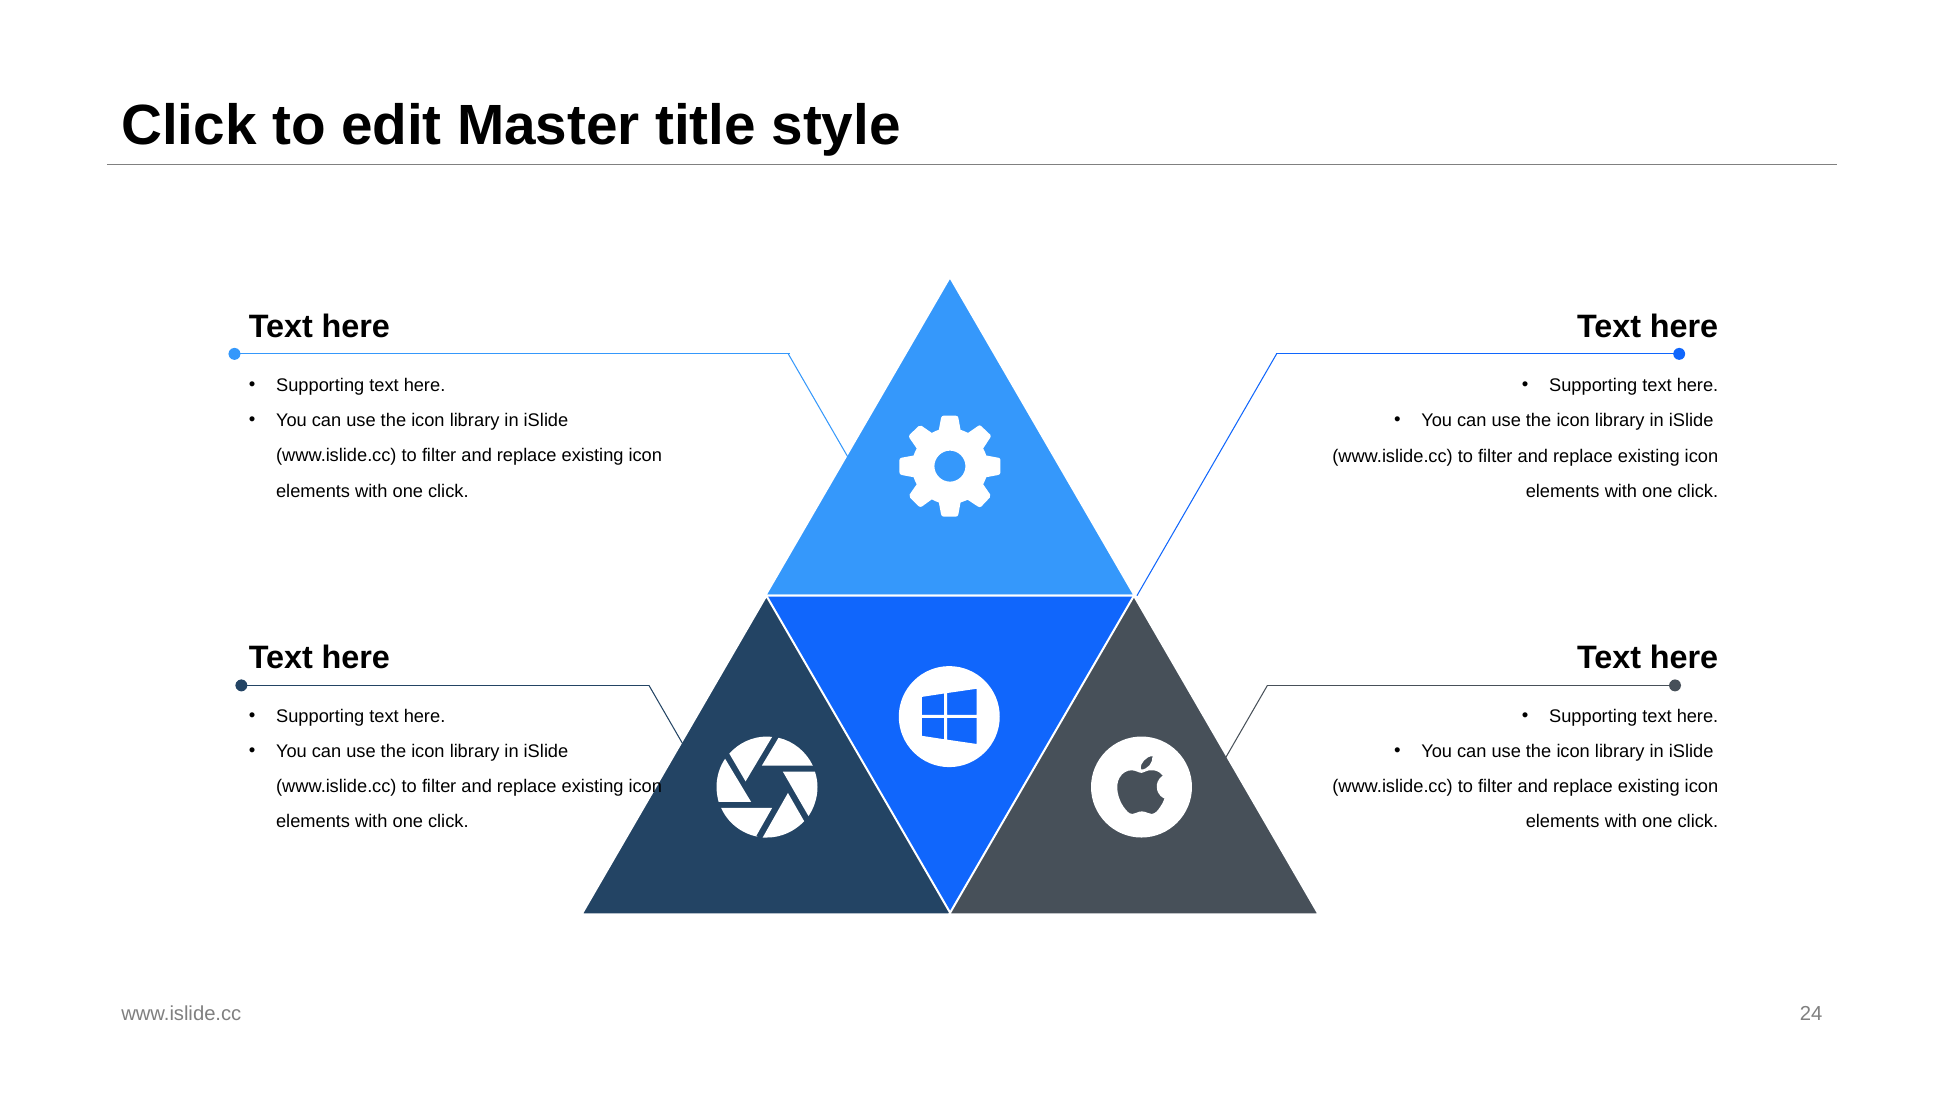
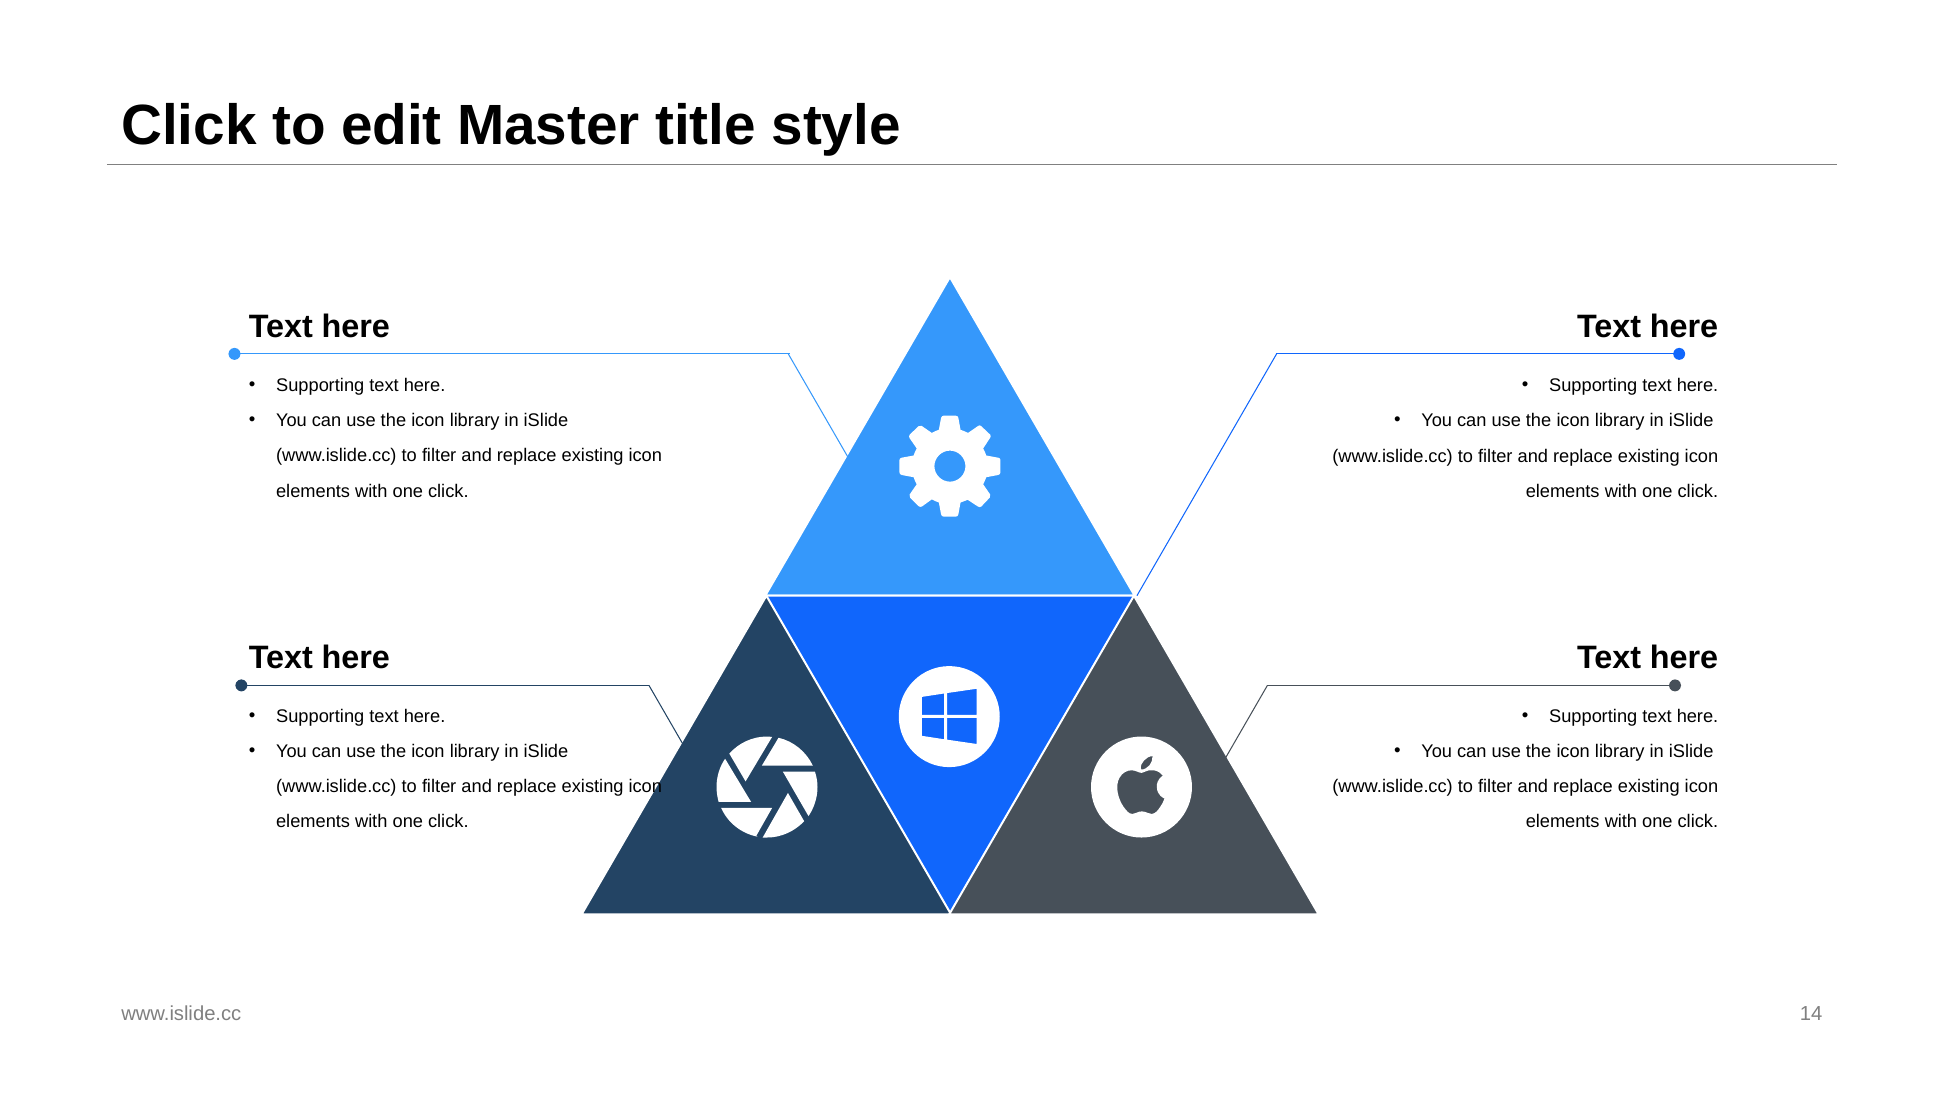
24: 24 -> 14
